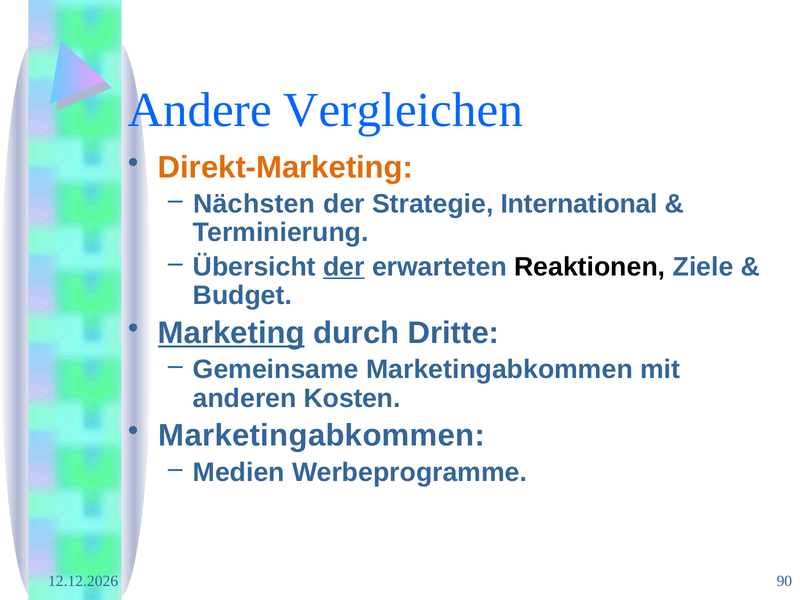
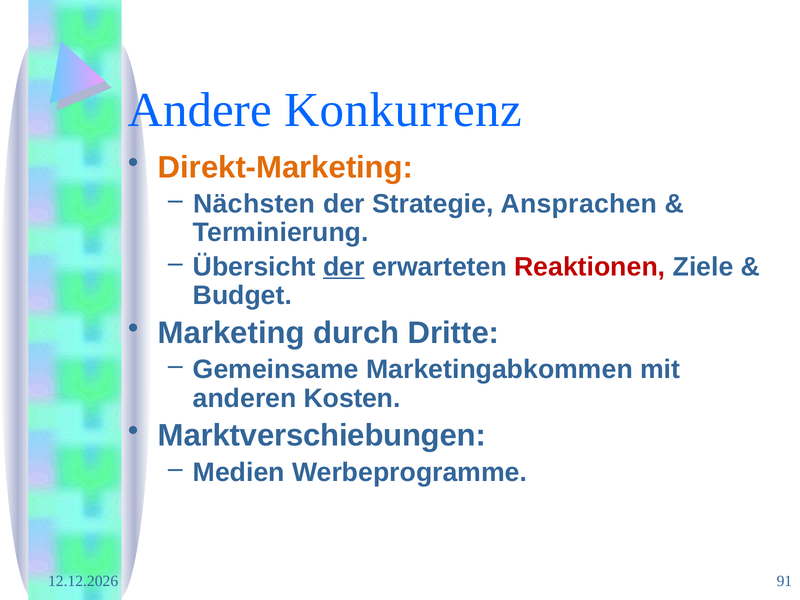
Vergleichen: Vergleichen -> Konkurrenz
International: International -> Ansprachen
Reaktionen colour: black -> red
Marketing underline: present -> none
Marketingabkommen at (322, 436): Marketingabkommen -> Marktverschiebungen
90: 90 -> 91
